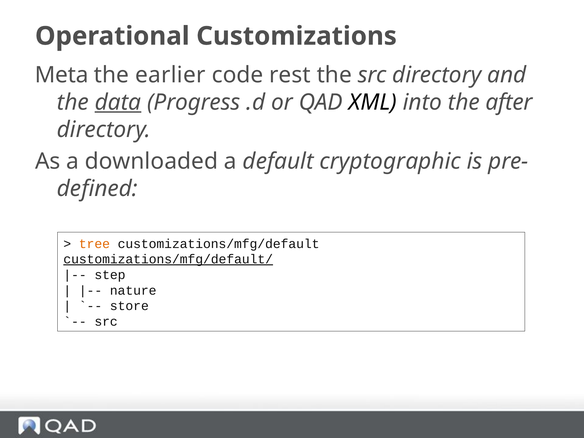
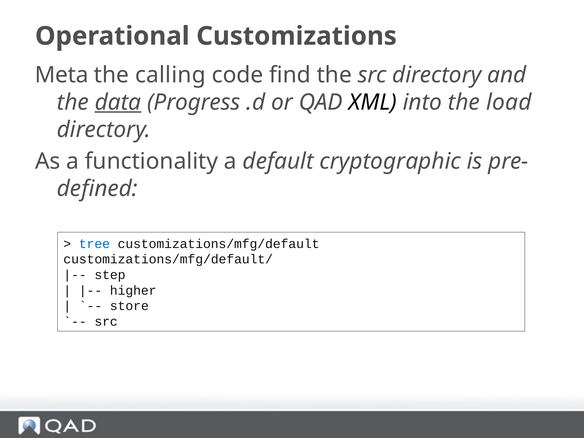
earlier: earlier -> calling
rest: rest -> find
after: after -> load
downloaded: downloaded -> functionality
tree colour: orange -> blue
customizations/mfg/default/ underline: present -> none
nature: nature -> higher
